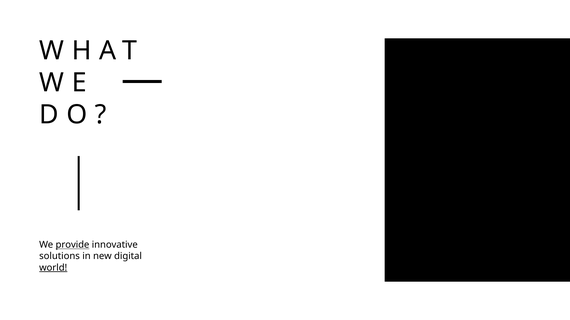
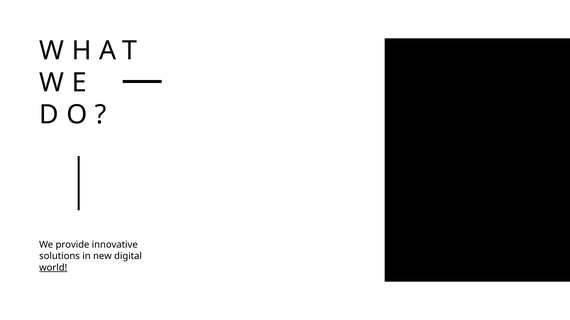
provide underline: present -> none
